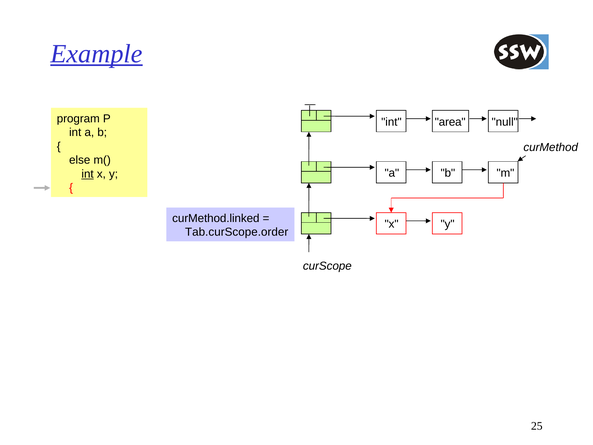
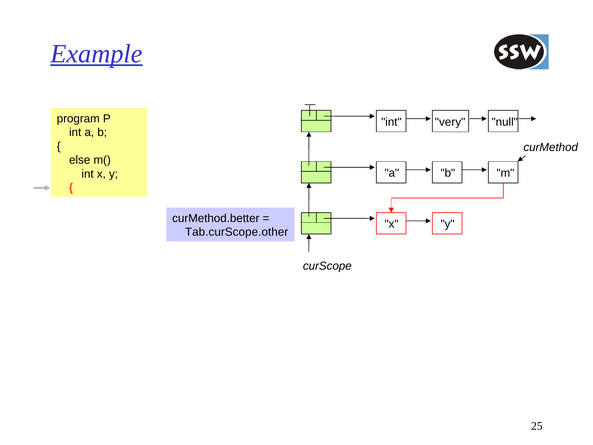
area: area -> very
int at (88, 174) underline: present -> none
curMethod.linked: curMethod.linked -> curMethod.better
Tab.curScope.order: Tab.curScope.order -> Tab.curScope.other
